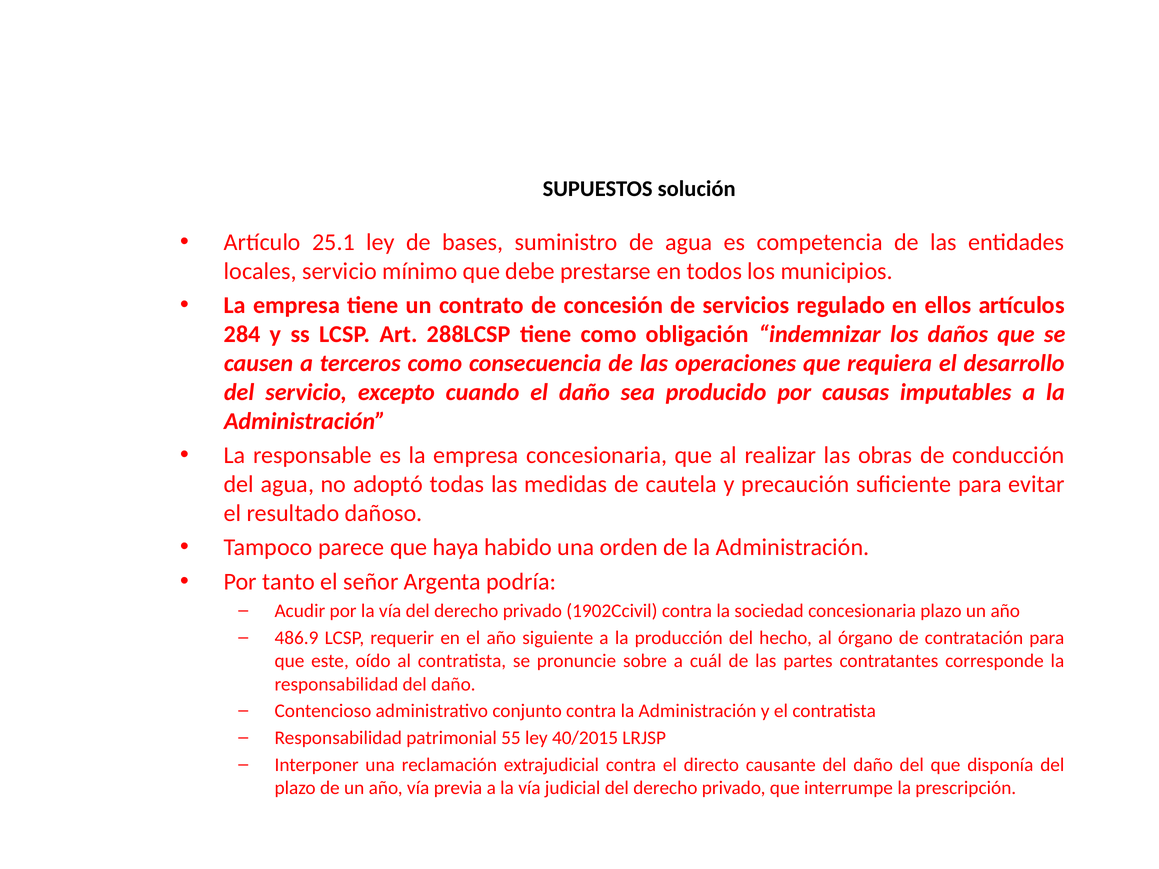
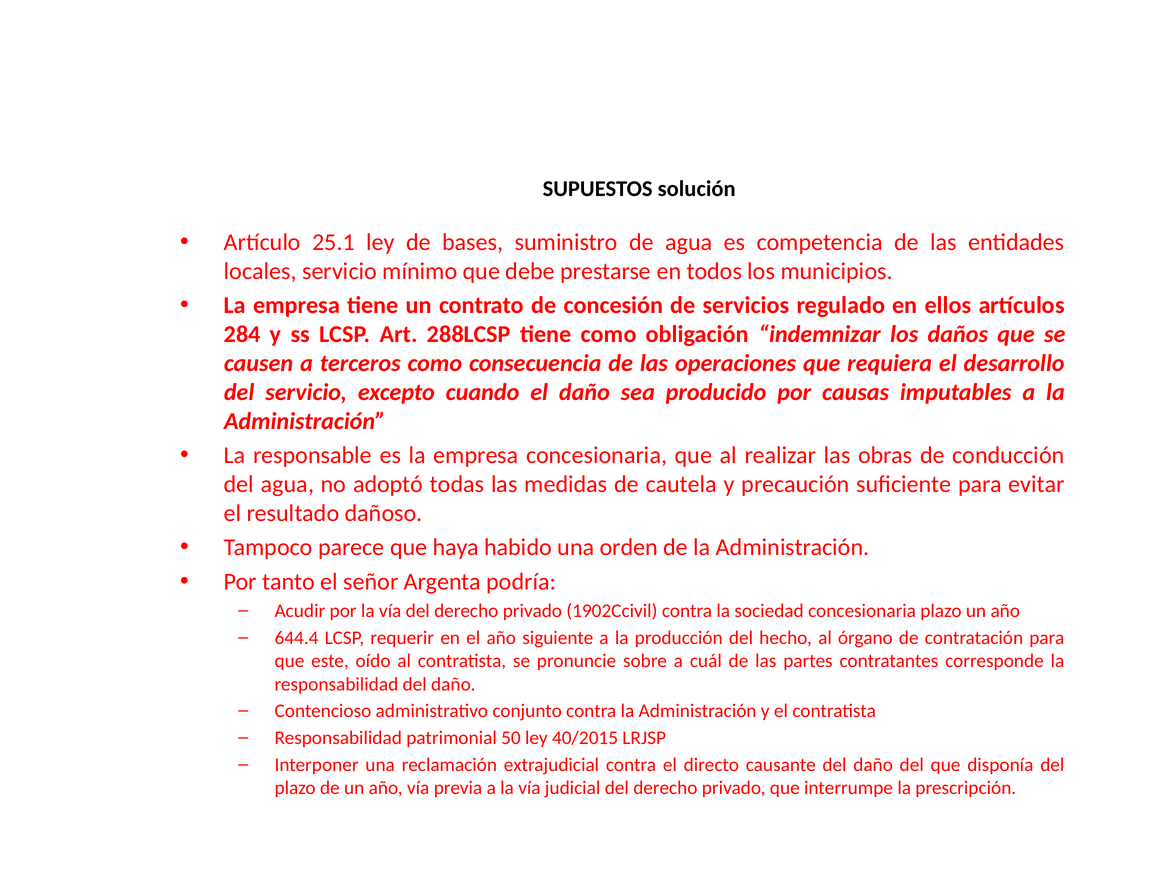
486.9: 486.9 -> 644.4
55: 55 -> 50
